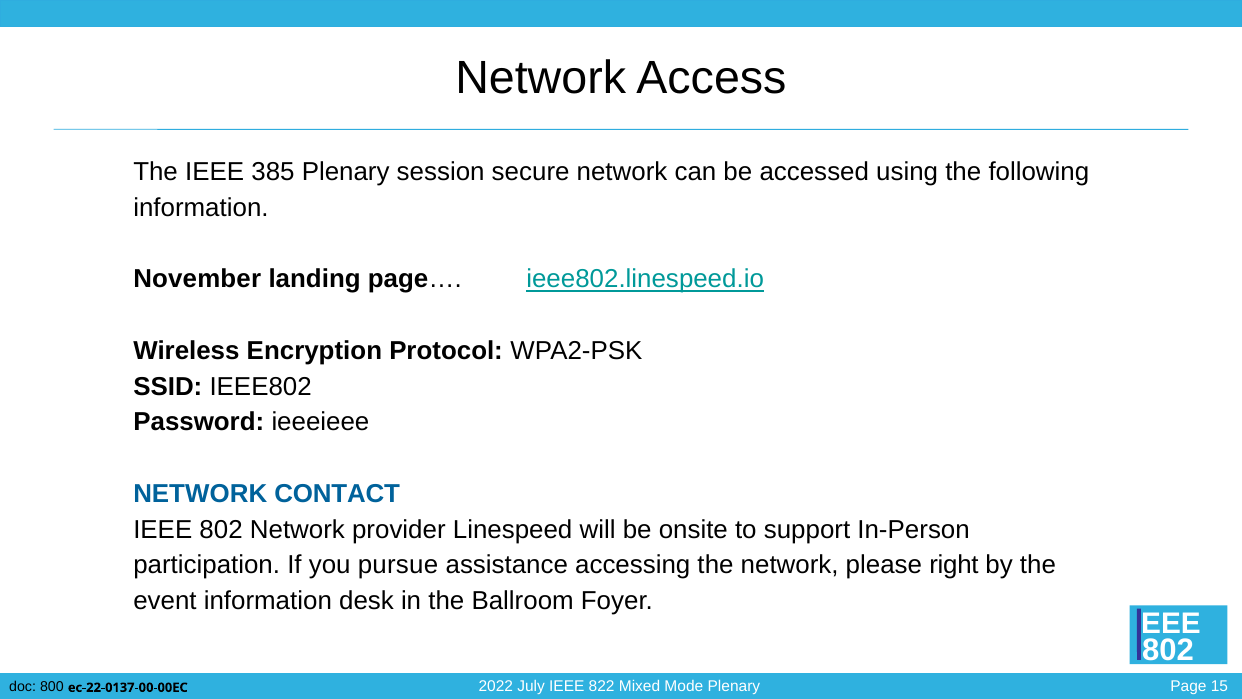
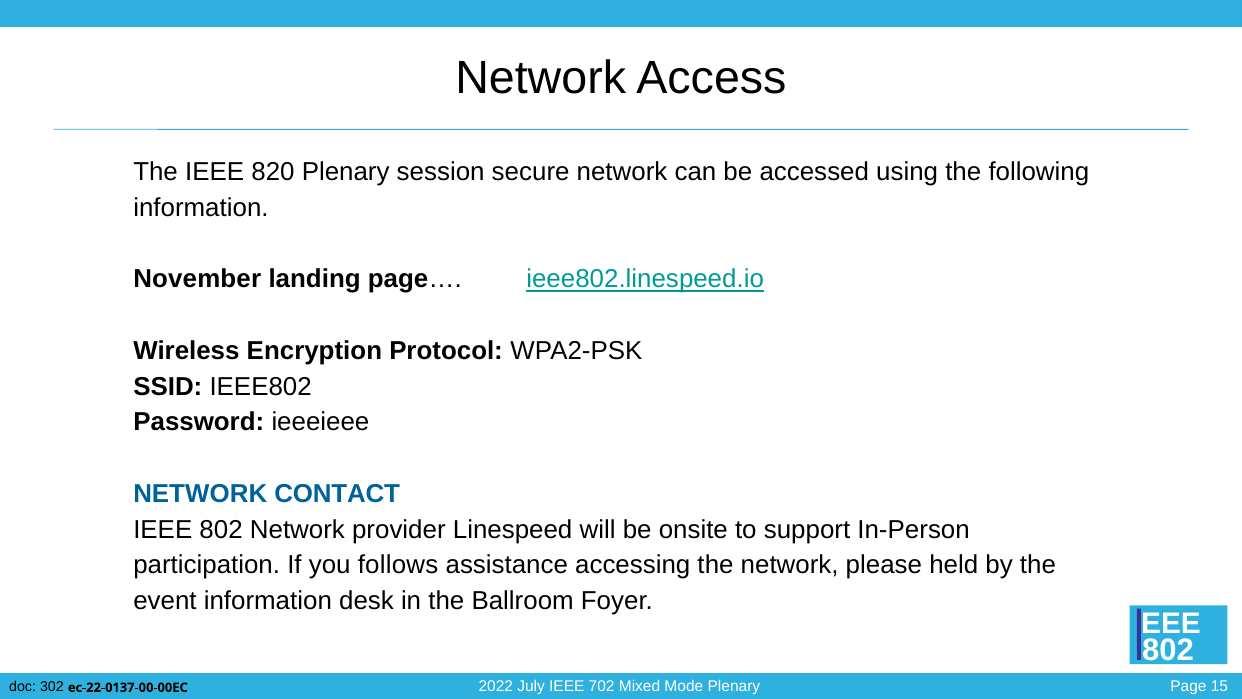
385: 385 -> 820
pursue: pursue -> follows
right: right -> held
822: 822 -> 702
800: 800 -> 302
